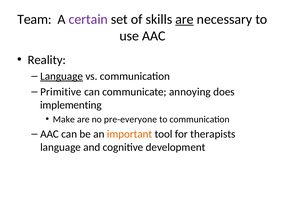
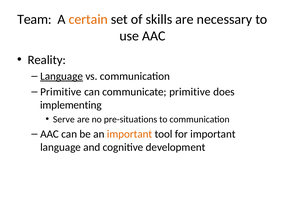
certain colour: purple -> orange
are at (185, 19) underline: present -> none
communicate annoying: annoying -> primitive
Make: Make -> Serve
pre-everyone: pre-everyone -> pre-situations
for therapists: therapists -> important
